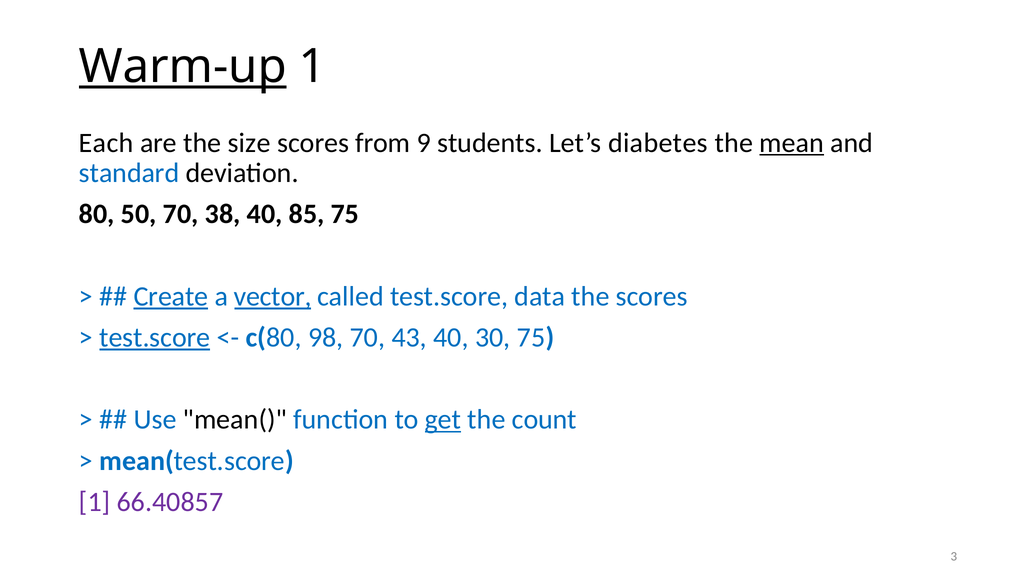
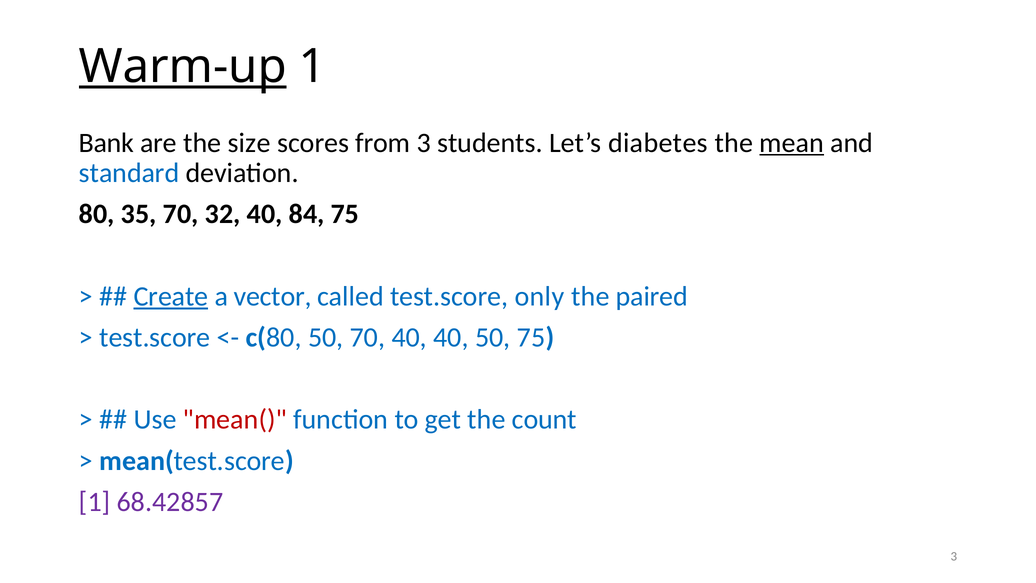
Each: Each -> Bank
from 9: 9 -> 3
50: 50 -> 35
38: 38 -> 32
85: 85 -> 84
vector underline: present -> none
data: data -> only
the scores: scores -> paired
test.score at (155, 337) underline: present -> none
c(80 98: 98 -> 50
70 43: 43 -> 40
40 30: 30 -> 50
mean( colour: black -> red
get underline: present -> none
66.40857: 66.40857 -> 68.42857
